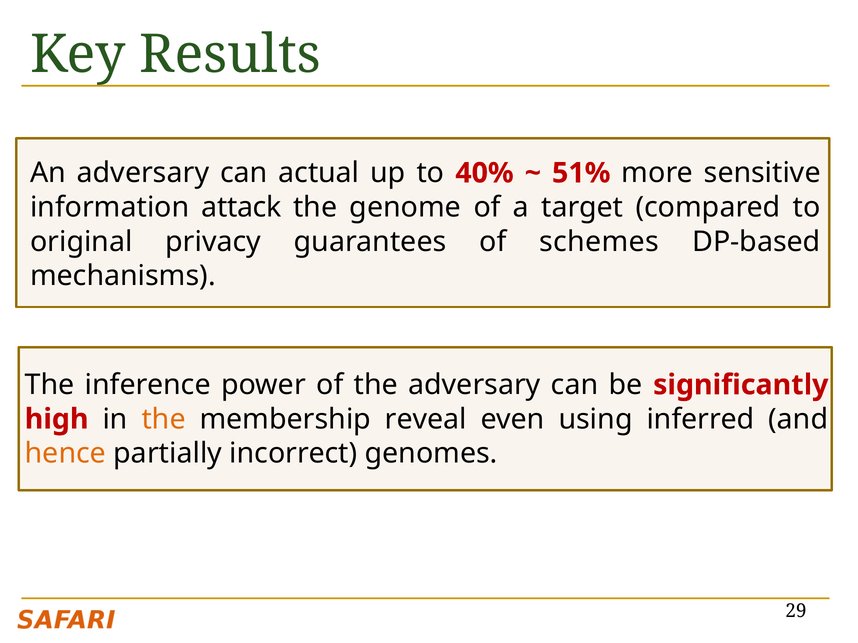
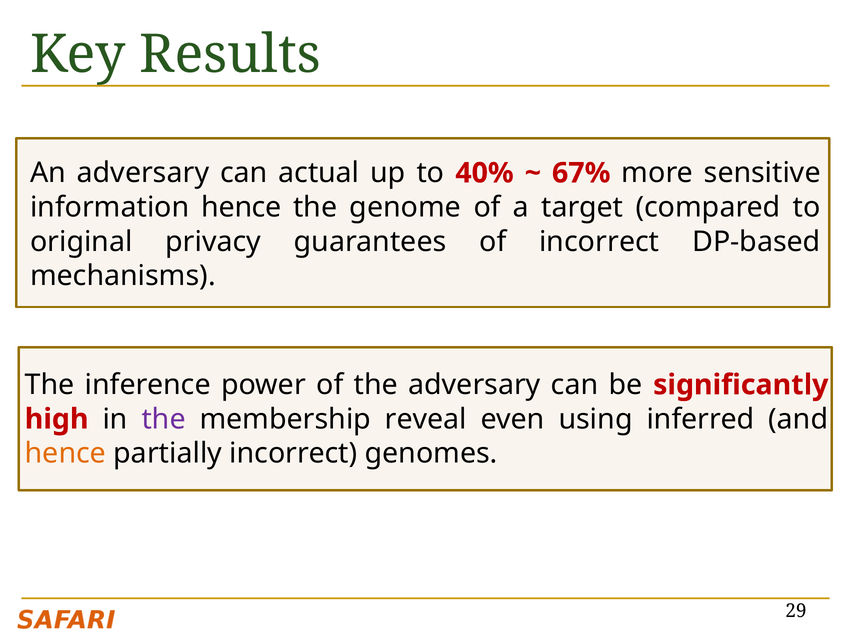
51%: 51% -> 67%
information attack: attack -> hence
of schemes: schemes -> incorrect
the at (164, 419) colour: orange -> purple
